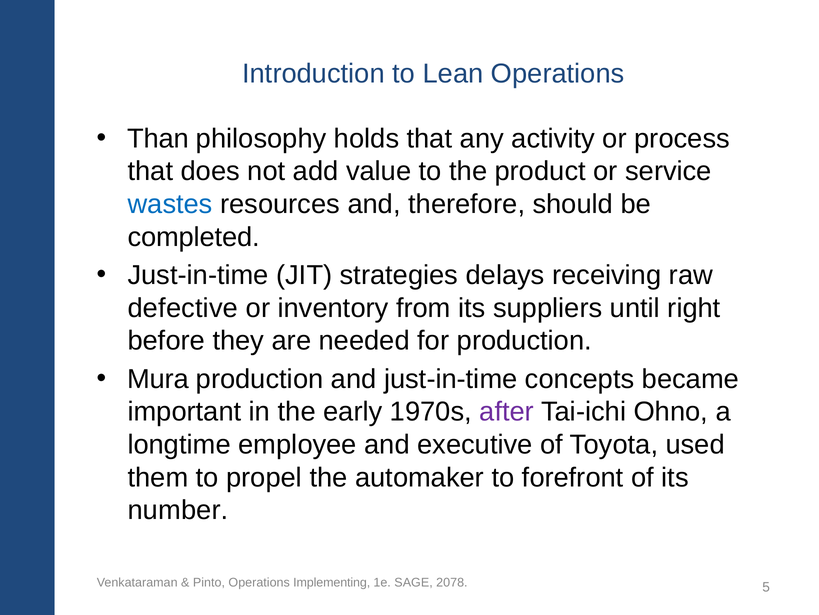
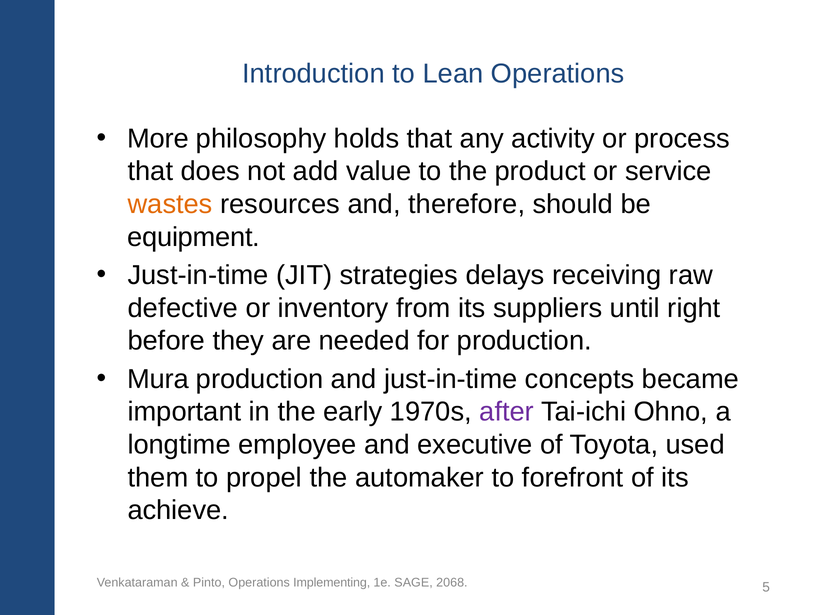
Than: Than -> More
wastes colour: blue -> orange
completed: completed -> equipment
number: number -> achieve
2078: 2078 -> 2068
